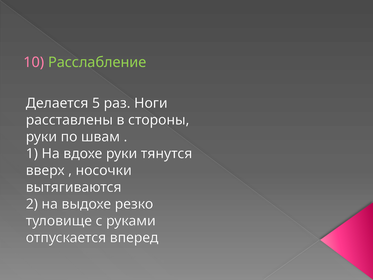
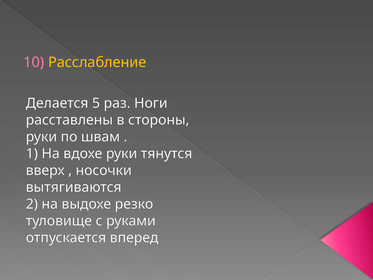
Расслабление colour: light green -> yellow
